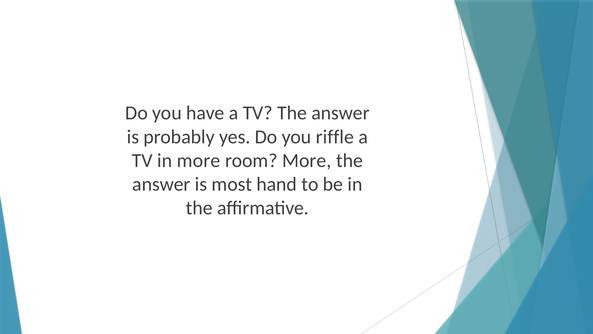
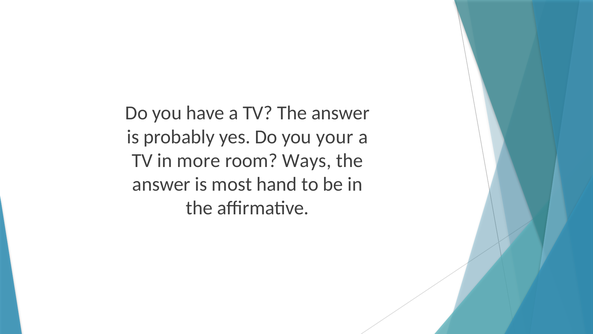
riffle: riffle -> your
room More: More -> Ways
